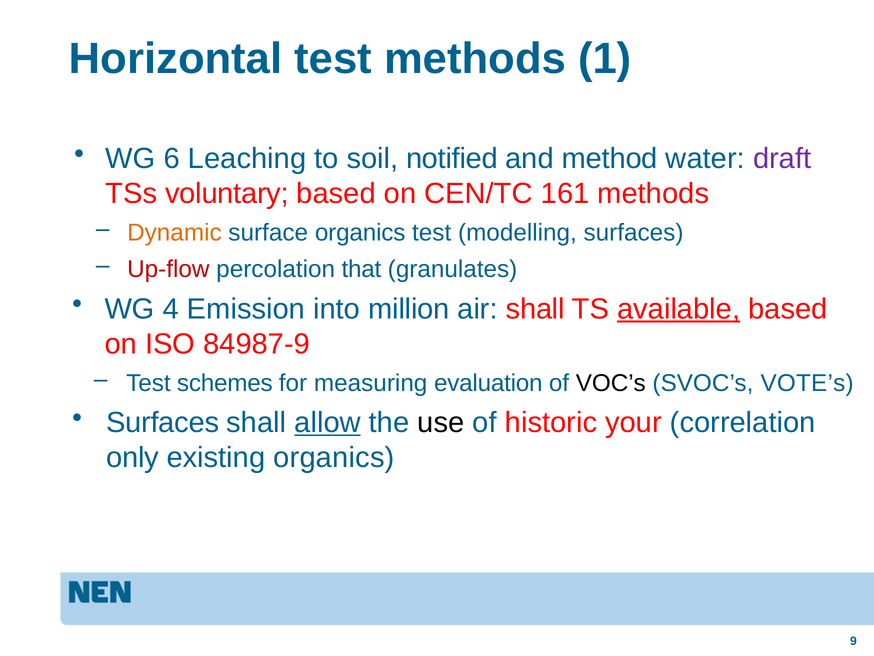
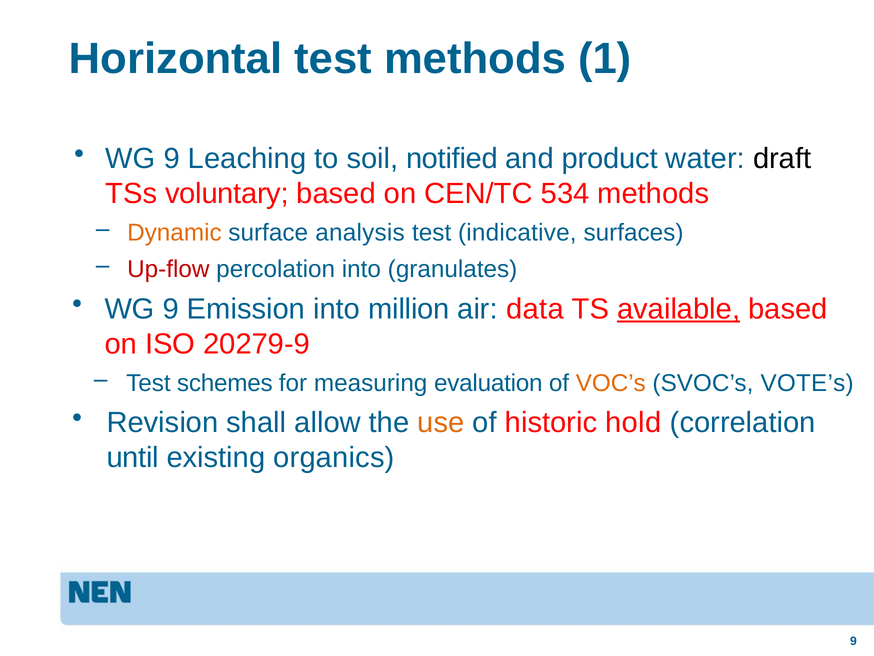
6 at (172, 159): 6 -> 9
method: method -> product
draft colour: purple -> black
161: 161 -> 534
surface organics: organics -> analysis
modelling: modelling -> indicative
percolation that: that -> into
4 at (171, 309): 4 -> 9
air shall: shall -> data
84987-9: 84987-9 -> 20279-9
VOC’s colour: black -> orange
Surfaces at (163, 422): Surfaces -> Revision
allow underline: present -> none
use colour: black -> orange
your: your -> hold
only: only -> until
